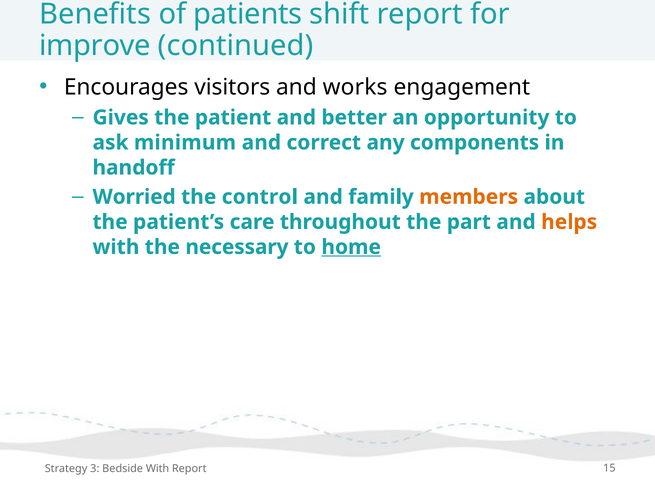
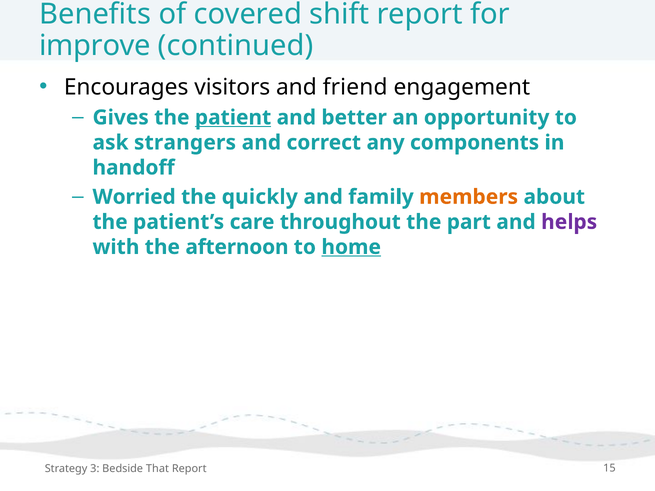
patients: patients -> covered
works: works -> friend
patient underline: none -> present
minimum: minimum -> strangers
control: control -> quickly
helps colour: orange -> purple
necessary: necessary -> afternoon
Bedside With: With -> That
